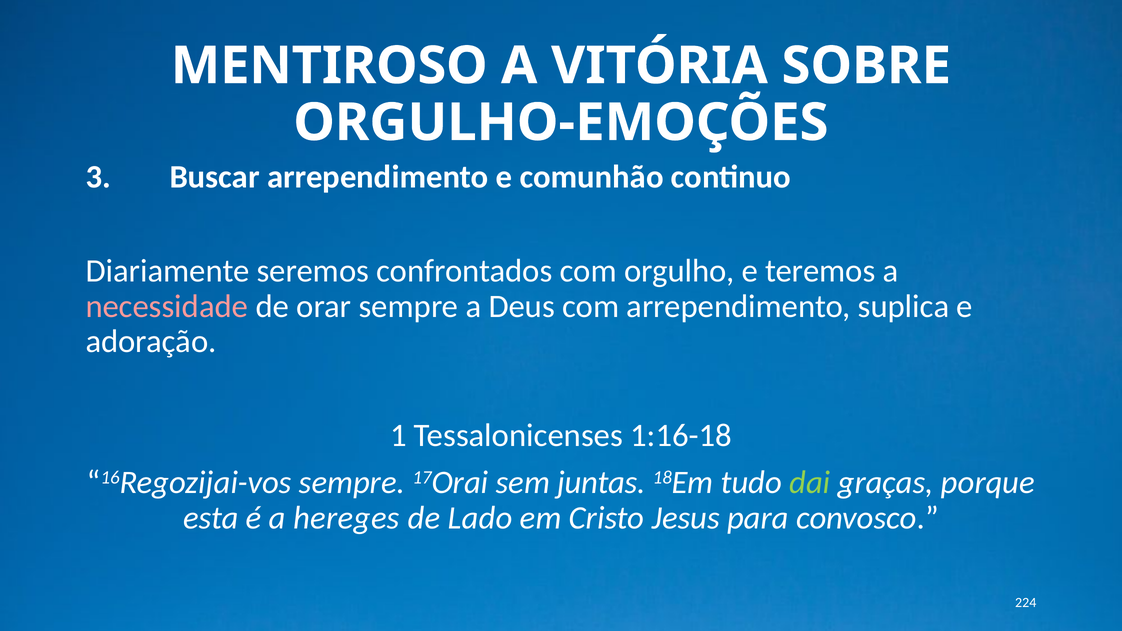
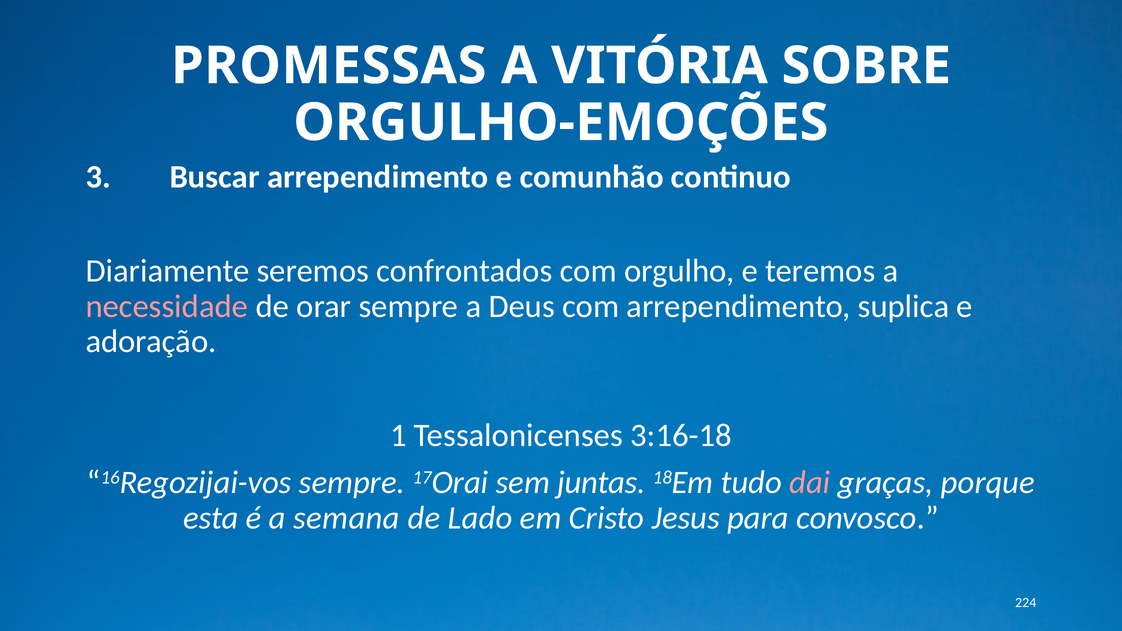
MENTIROSO: MENTIROSO -> PROMESSAS
1:16-18: 1:16-18 -> 3:16-18
dai colour: light green -> pink
hereges: hereges -> semana
